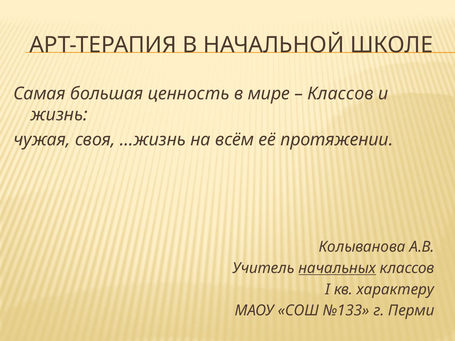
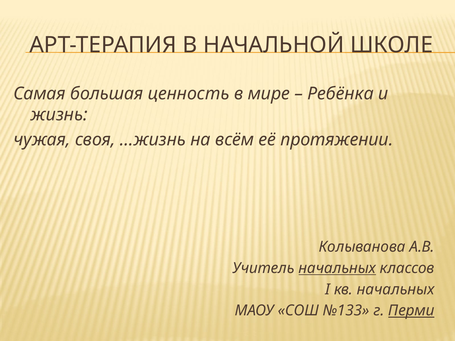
Классов at (341, 94): Классов -> Ребёнка
кв характеру: характеру -> начальных
Перми underline: none -> present
